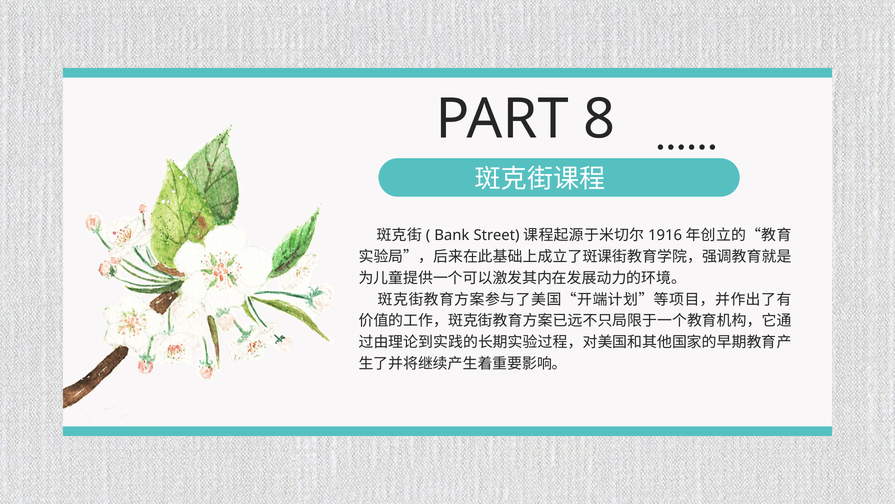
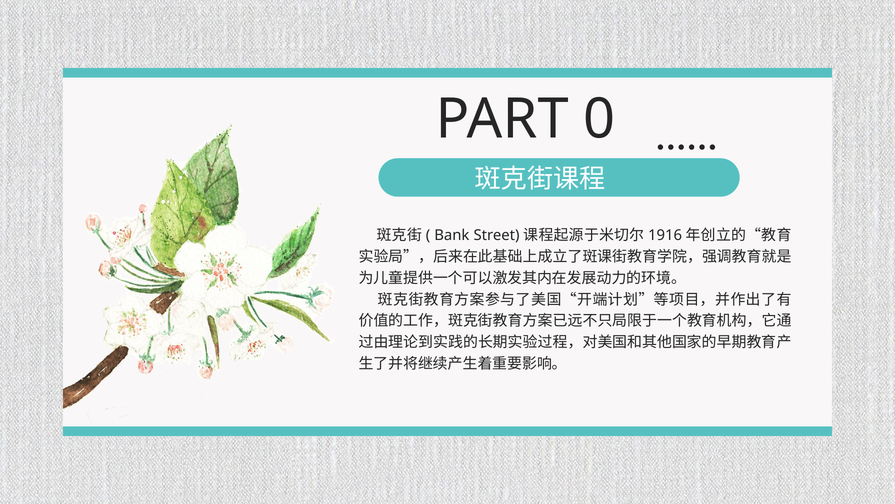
8: 8 -> 0
